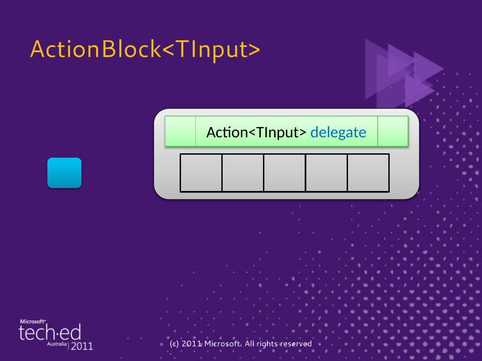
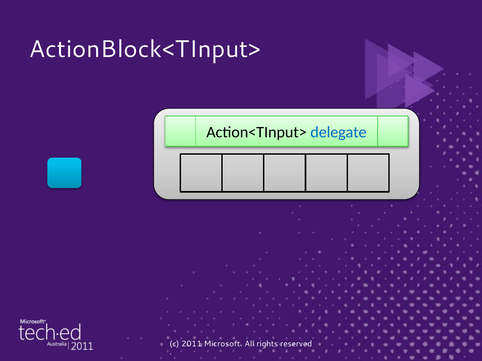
ActionBlock<TInput> colour: yellow -> white
